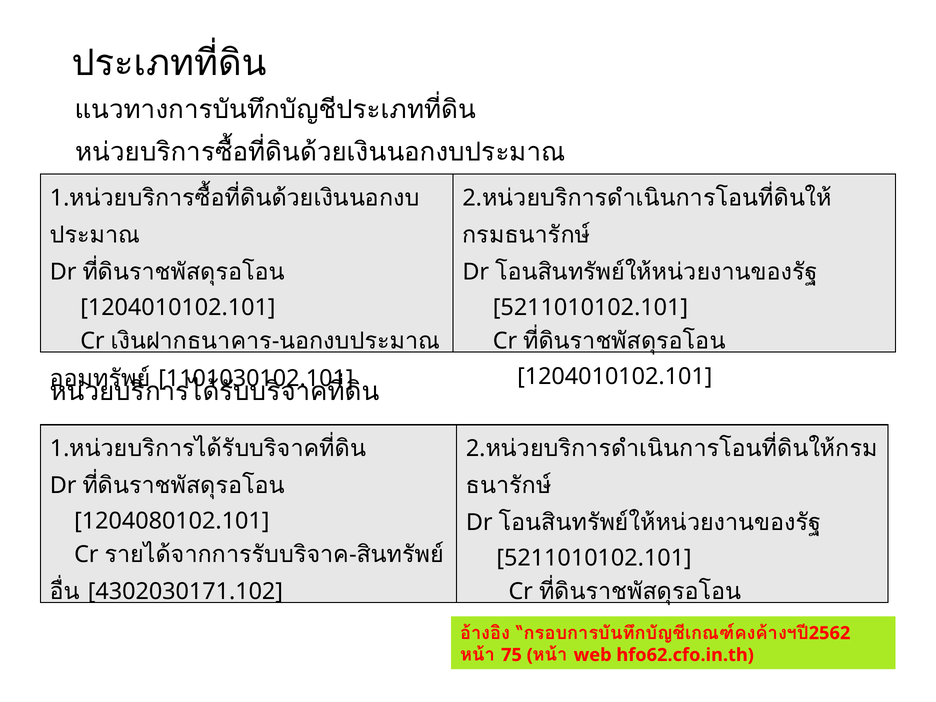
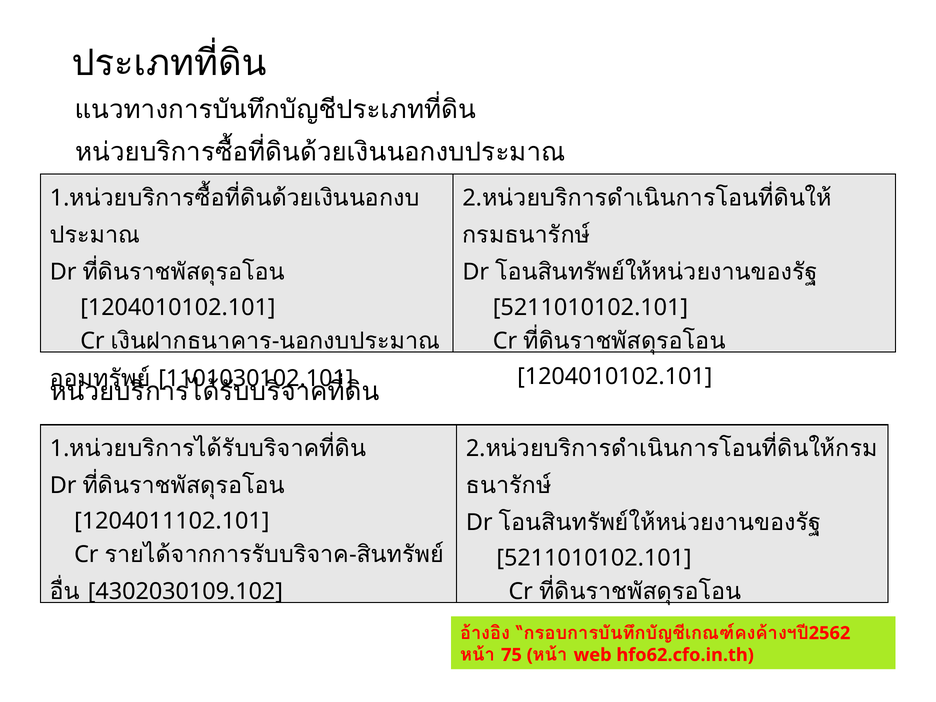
1204080102.101: 1204080102.101 -> 1204011102.101
4302030171.102: 4302030171.102 -> 4302030109.102
